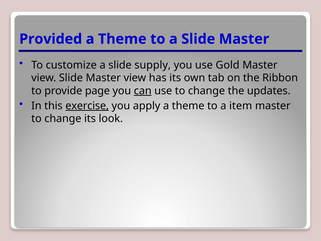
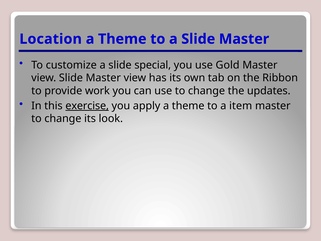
Provided: Provided -> Location
supply: supply -> special
page: page -> work
can underline: present -> none
